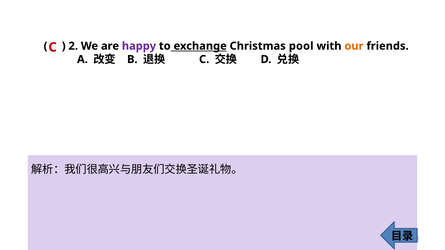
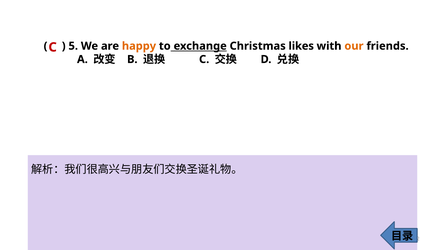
2: 2 -> 5
happy colour: purple -> orange
pool: pool -> likes
